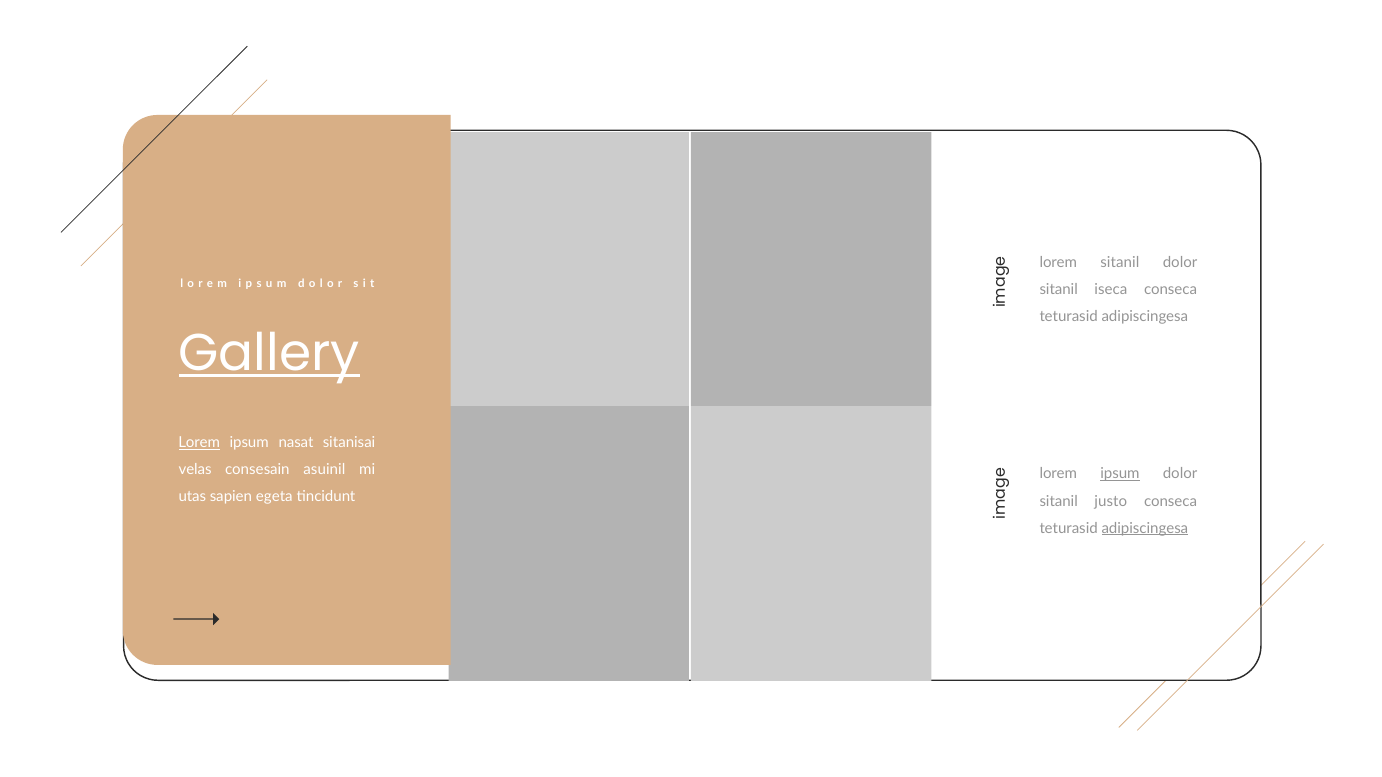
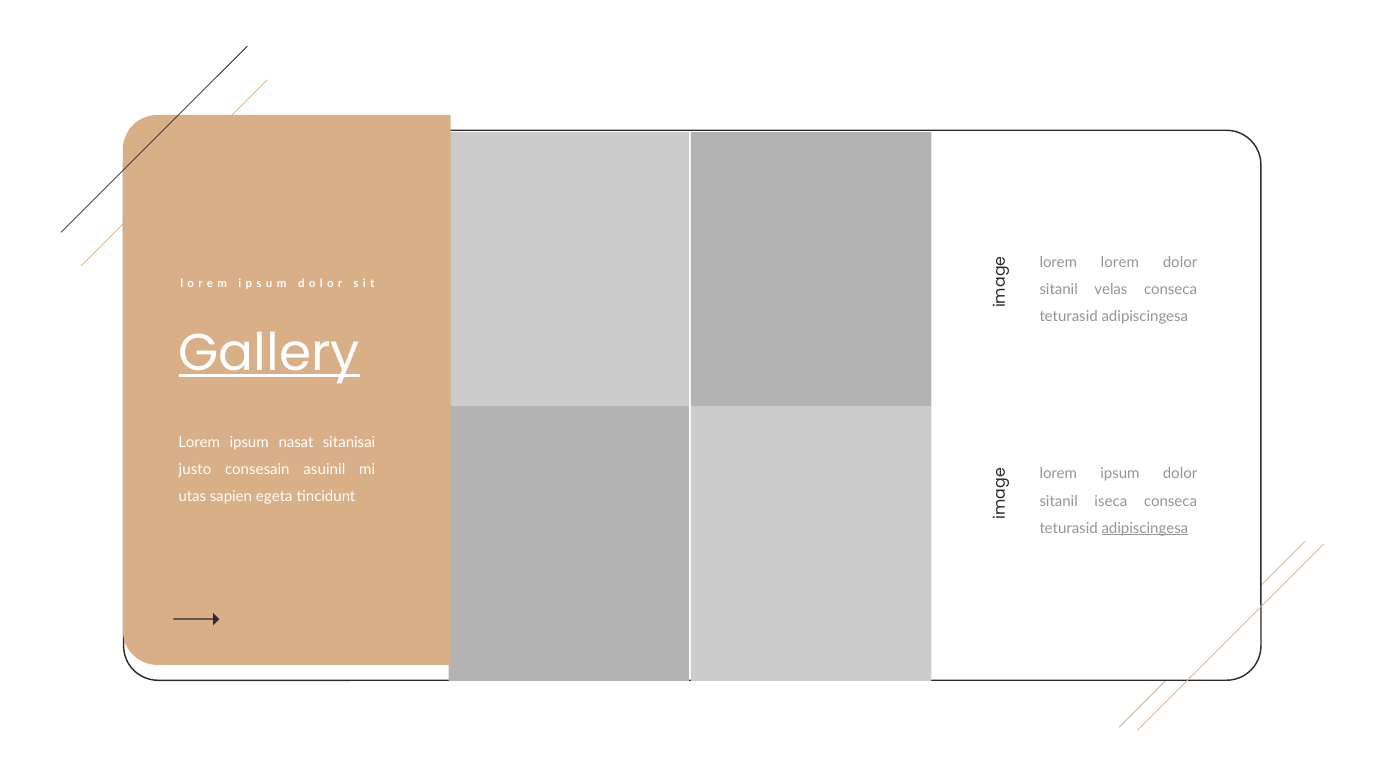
lorem sitanil: sitanil -> lorem
iseca: iseca -> velas
Lorem at (199, 443) underline: present -> none
velas: velas -> justo
ipsum at (1120, 474) underline: present -> none
justo: justo -> iseca
